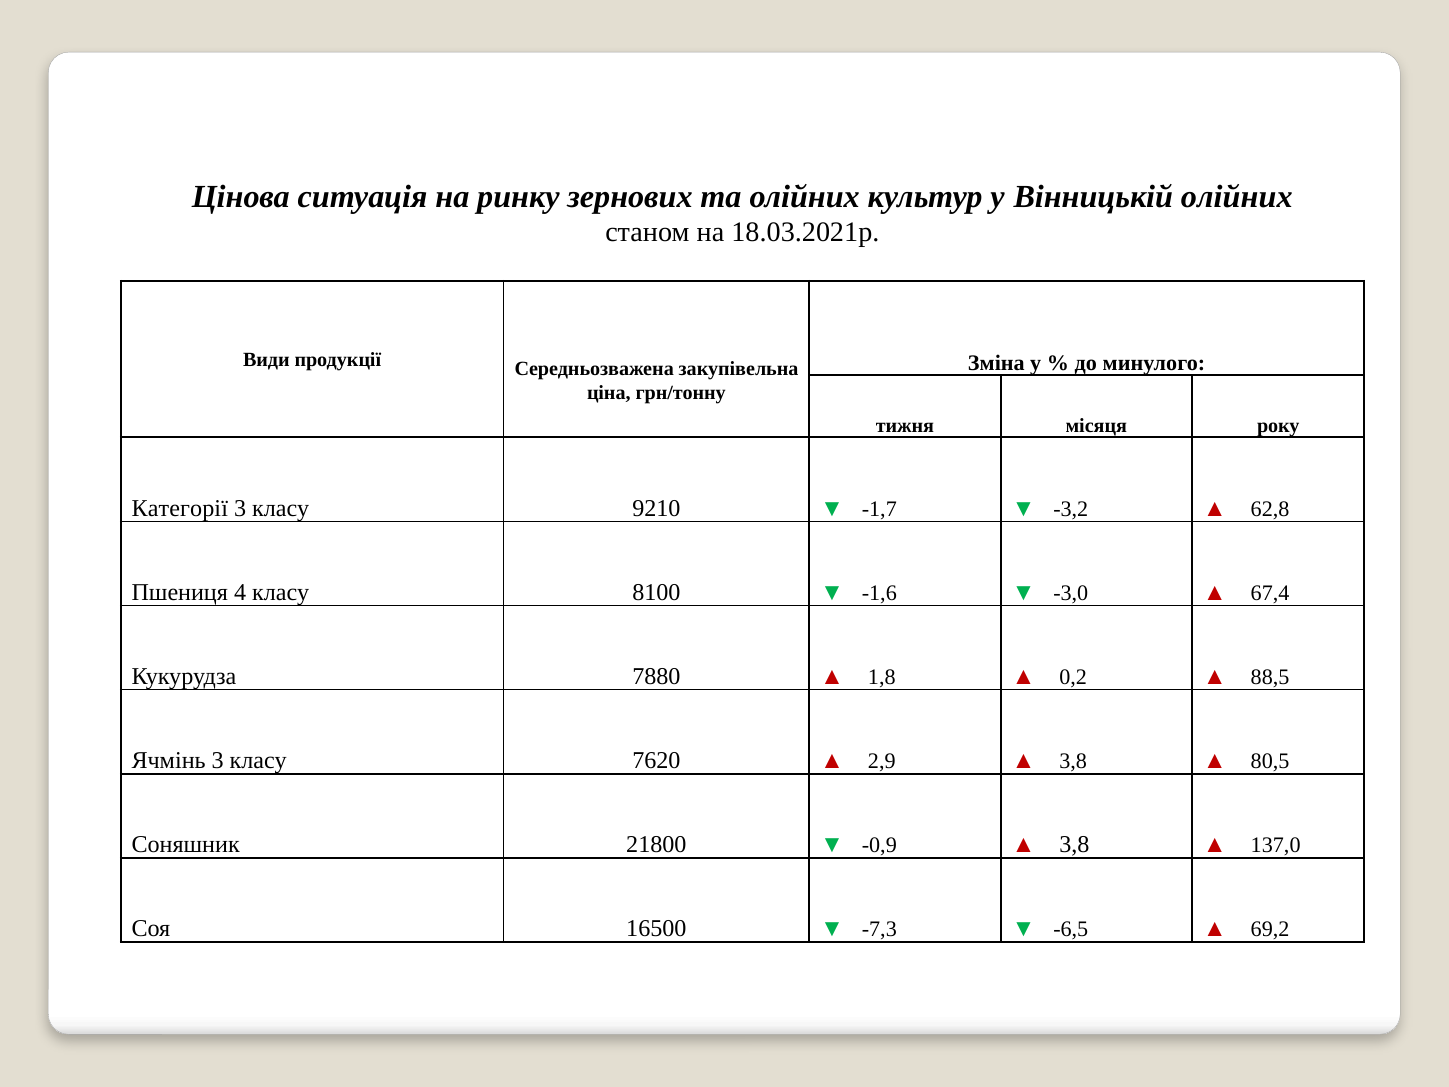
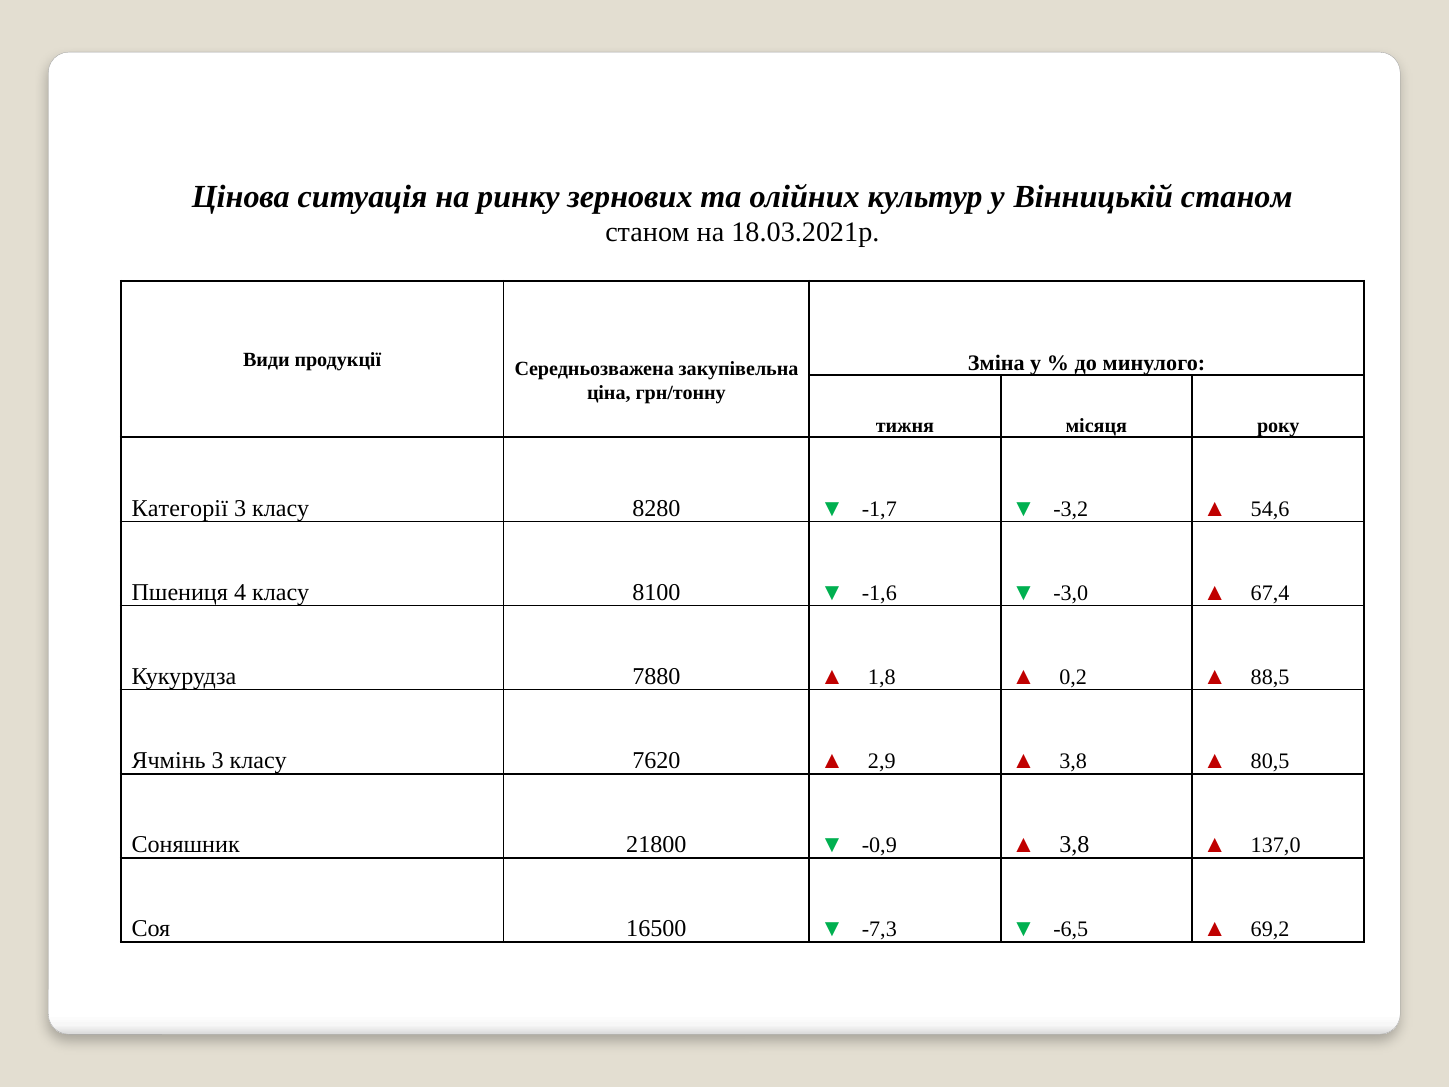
Вінницькій олійних: олійних -> станом
9210: 9210 -> 8280
62,8: 62,8 -> 54,6
